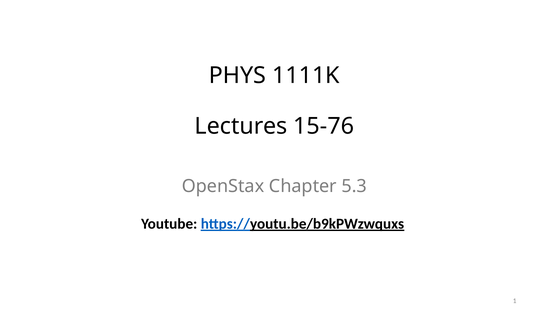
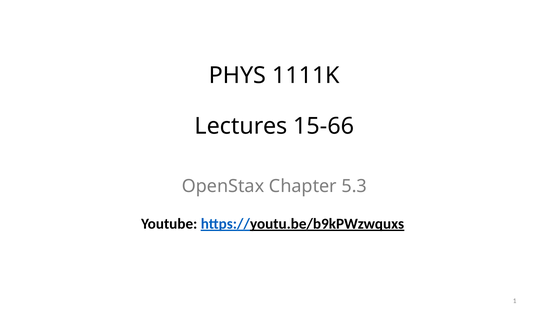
15-76: 15-76 -> 15-66
